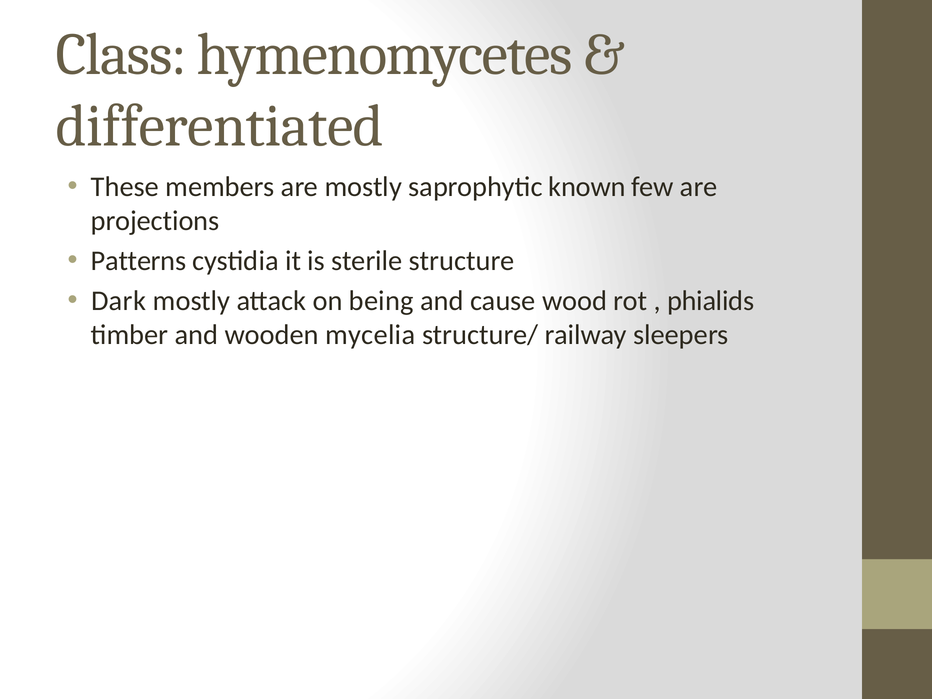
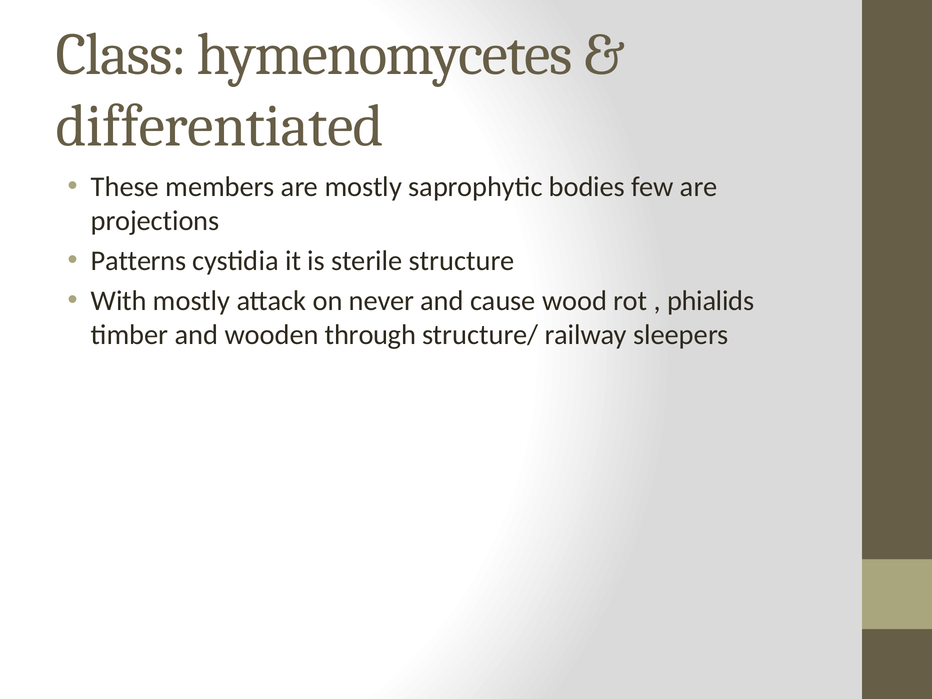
known: known -> bodies
Dark: Dark -> With
being: being -> never
mycelia: mycelia -> through
